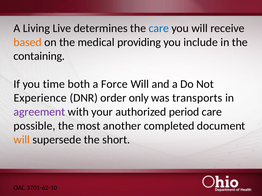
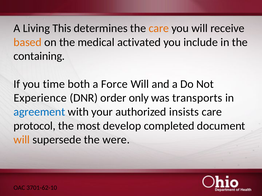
Live: Live -> This
care at (159, 28) colour: blue -> orange
providing: providing -> activated
agreement colour: purple -> blue
period: period -> insists
possible: possible -> protocol
another: another -> develop
short: short -> were
